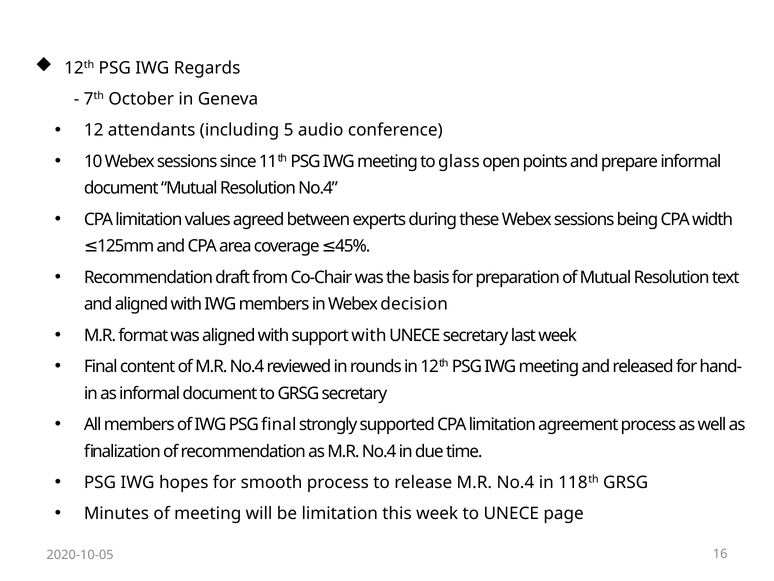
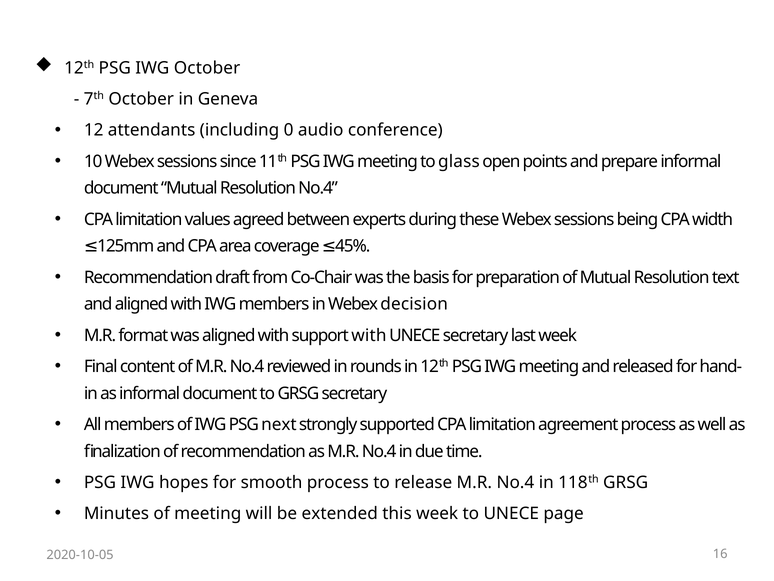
IWG Regards: Regards -> October
5: 5 -> 0
PSG final: final -> next
be limitation: limitation -> extended
